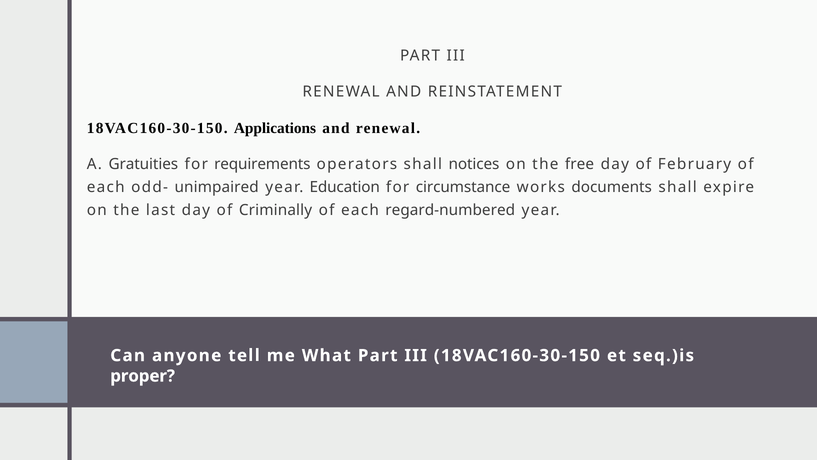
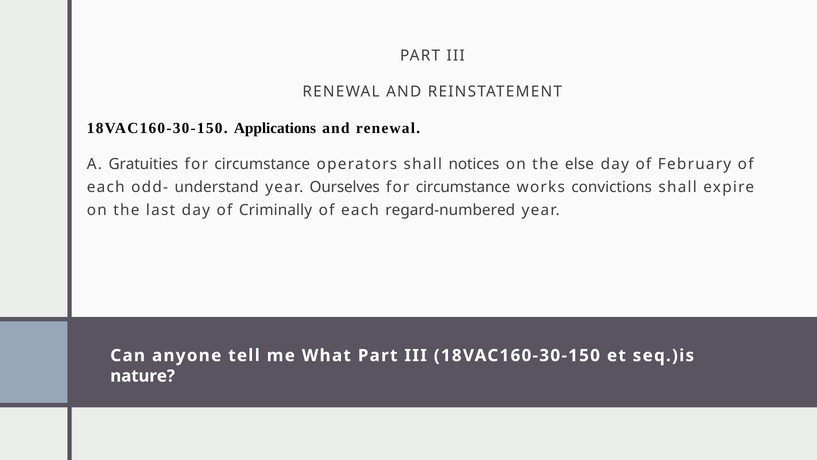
requirements at (262, 164): requirements -> circumstance
free: free -> else
unimpaired: unimpaired -> understand
Education: Education -> Ourselves
documents: documents -> convictions
proper: proper -> nature
